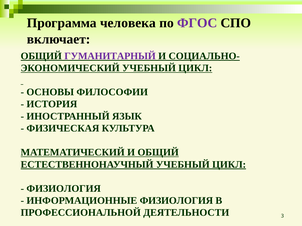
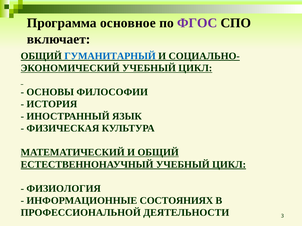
человека: человека -> основное
ГУМАНИТАРНЫЙ colour: purple -> blue
ИНФОРМАЦИОННЫЕ ФИЗИОЛОГИЯ: ФИЗИОЛОГИЯ -> СОСТОЯНИЯХ
